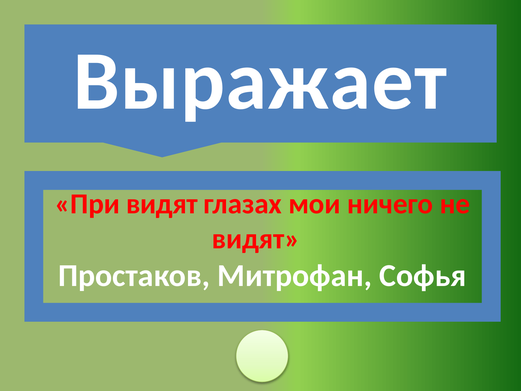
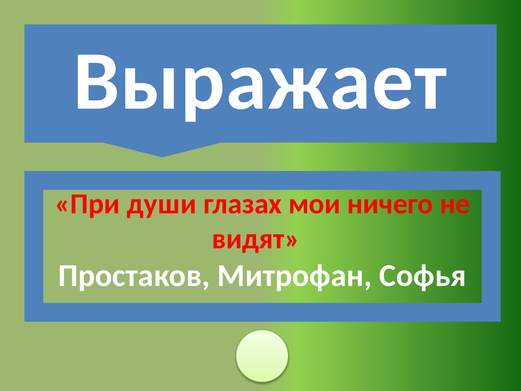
При видят: видят -> души
